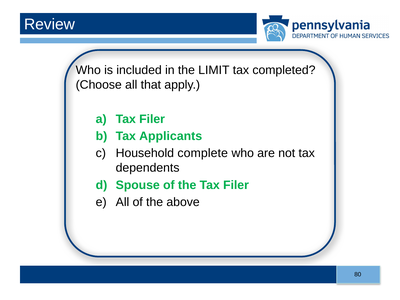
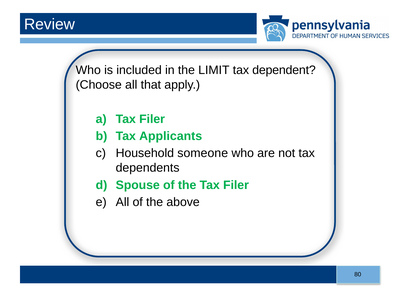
completed: completed -> dependent
complete: complete -> someone
